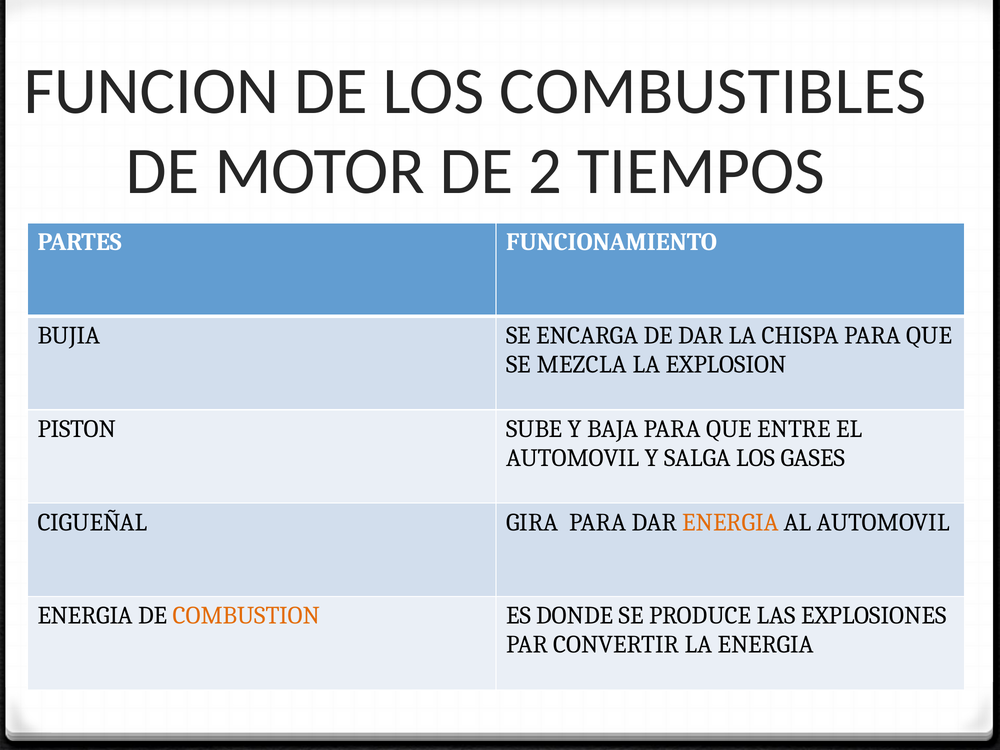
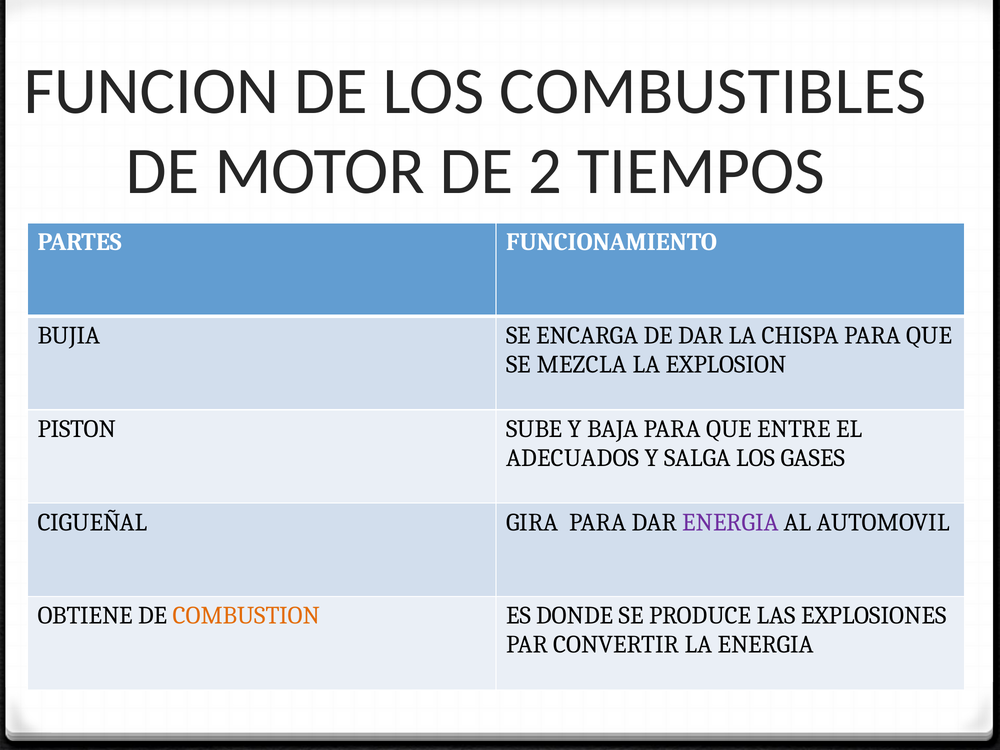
AUTOMOVIL at (573, 458): AUTOMOVIL -> ADECUADOS
ENERGIA at (731, 522) colour: orange -> purple
ENERGIA at (85, 616): ENERGIA -> OBTIENE
